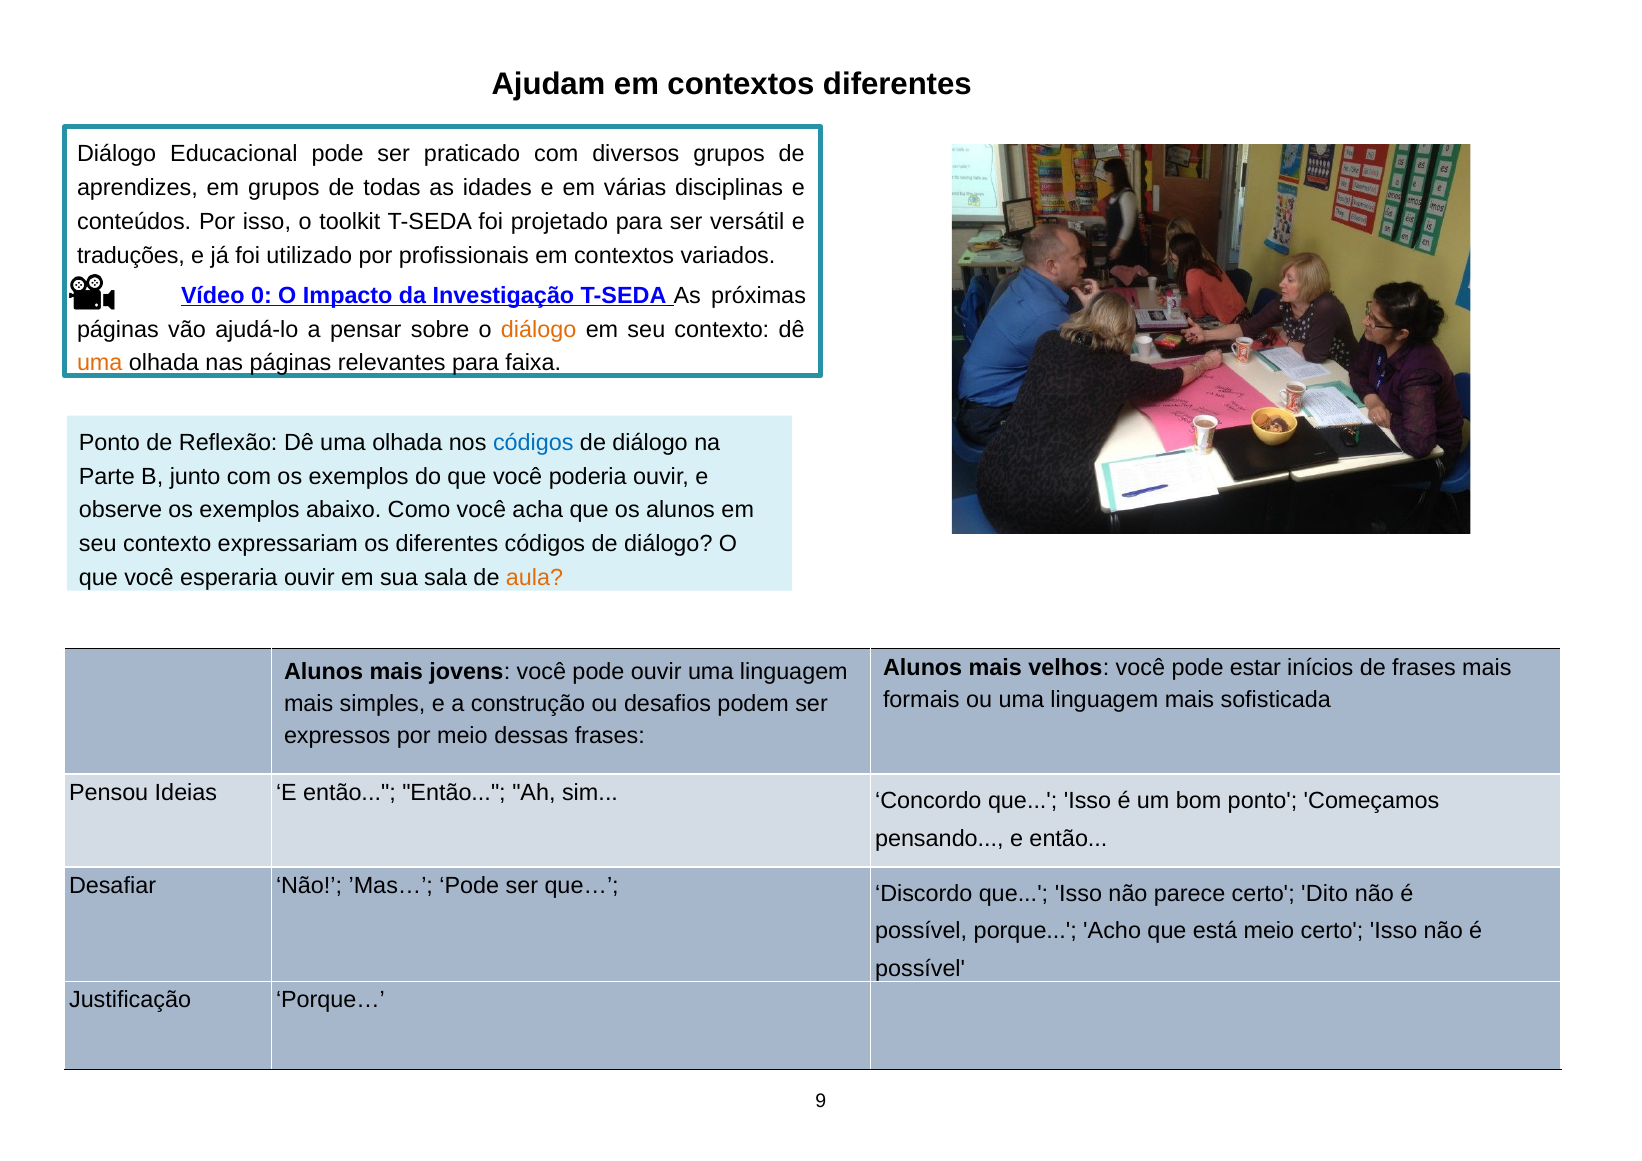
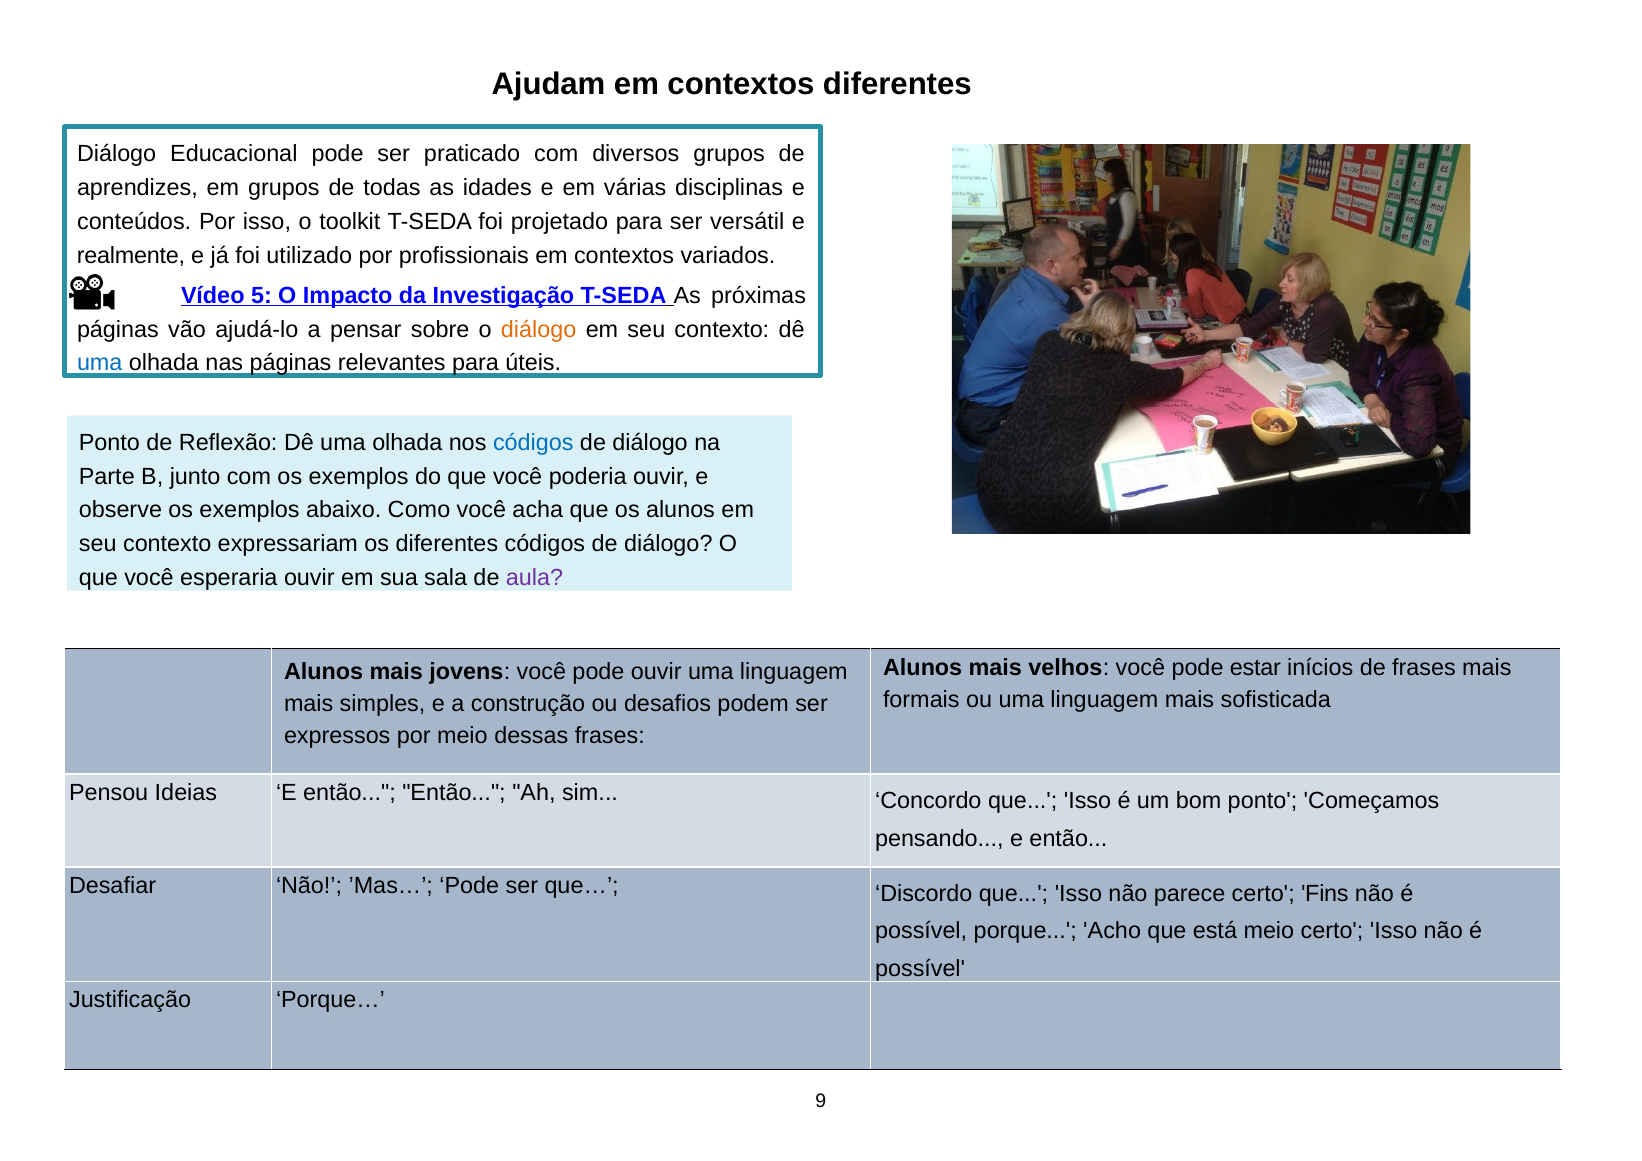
traduções: traduções -> realmente
0: 0 -> 5
uma at (100, 363) colour: orange -> blue
faixa: faixa -> úteis
aula colour: orange -> purple
Dito: Dito -> Fins
